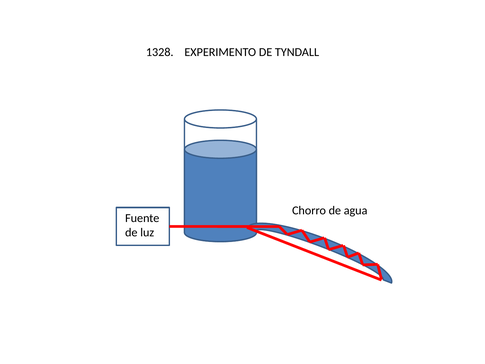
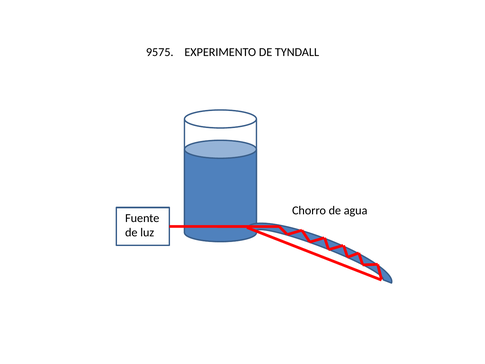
1328: 1328 -> 9575
